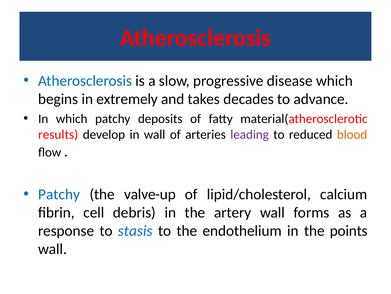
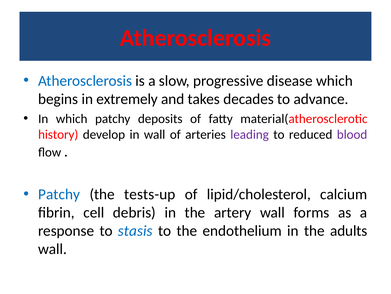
results: results -> history
blood colour: orange -> purple
valve-up: valve-up -> tests-up
points: points -> adults
